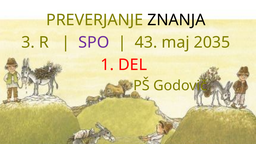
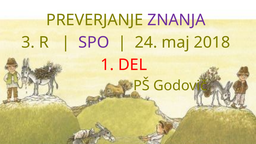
ZNANJA colour: black -> purple
43: 43 -> 24
2035: 2035 -> 2018
